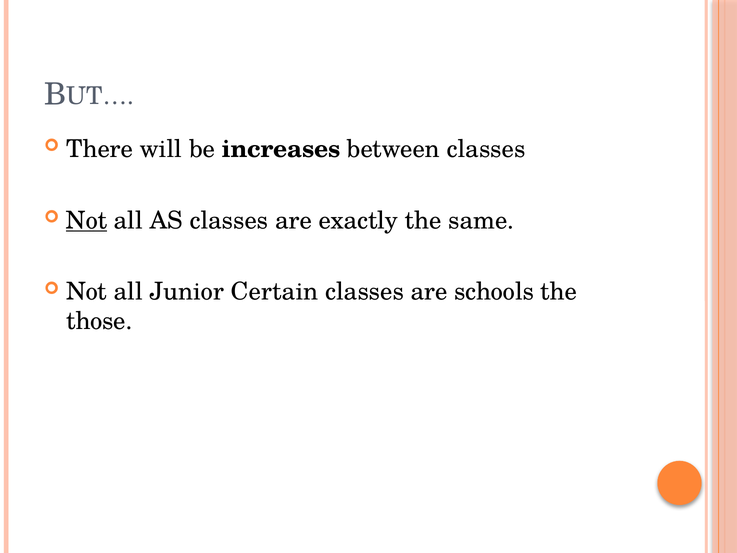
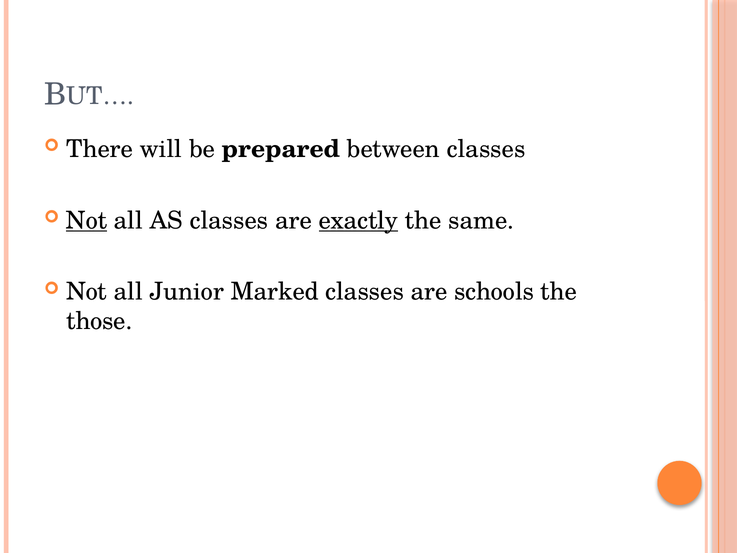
increases: increases -> prepared
exactly underline: none -> present
Certain: Certain -> Marked
